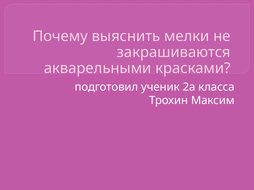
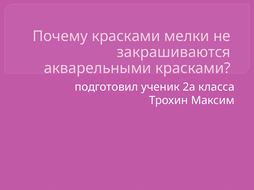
Почему выяснить: выяснить -> красками
